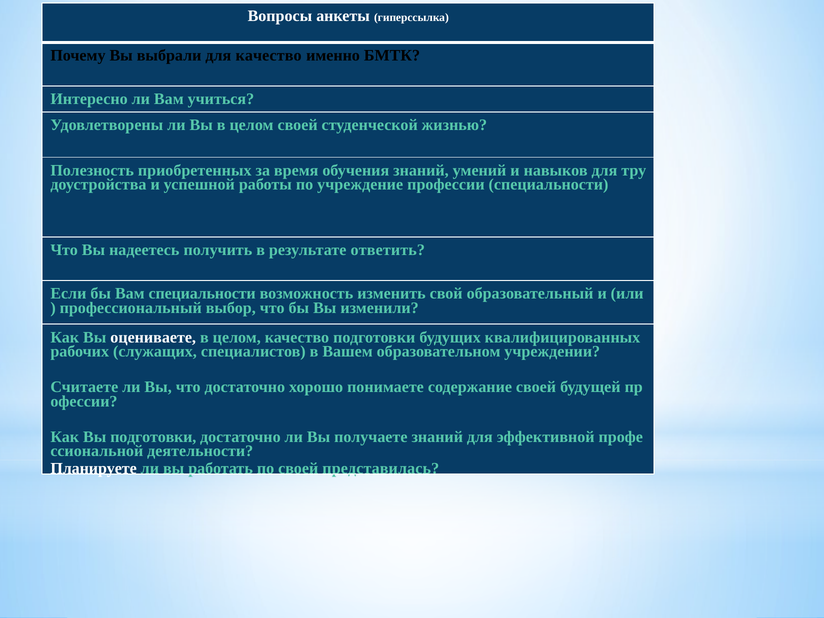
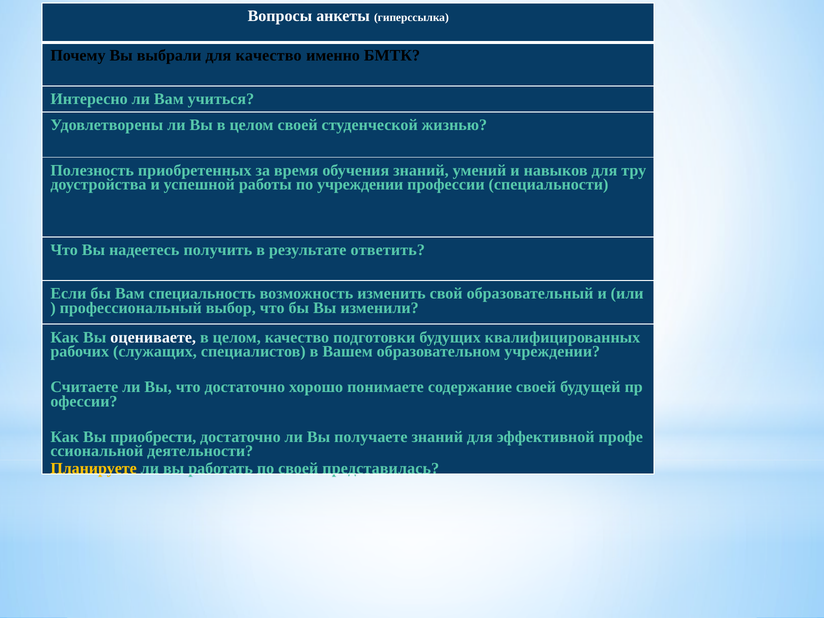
по учреждение: учреждение -> учреждении
Вам специальности: специальности -> специальность
Вы подготовки: подготовки -> приобрести
Планируете colour: white -> yellow
